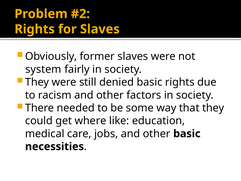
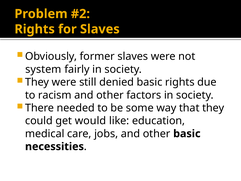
where: where -> would
